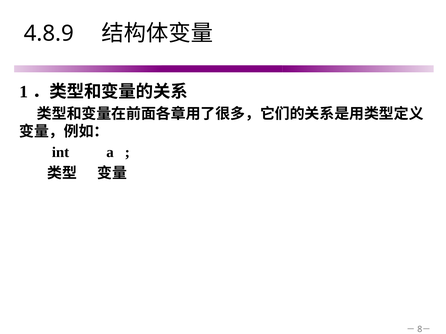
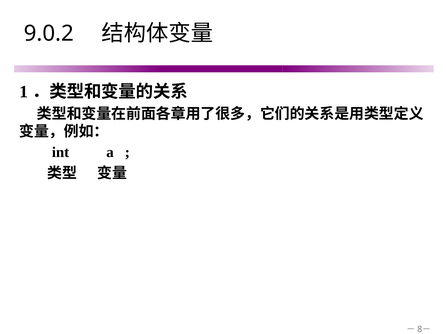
4.8.9: 4.8.9 -> 9.0.2
